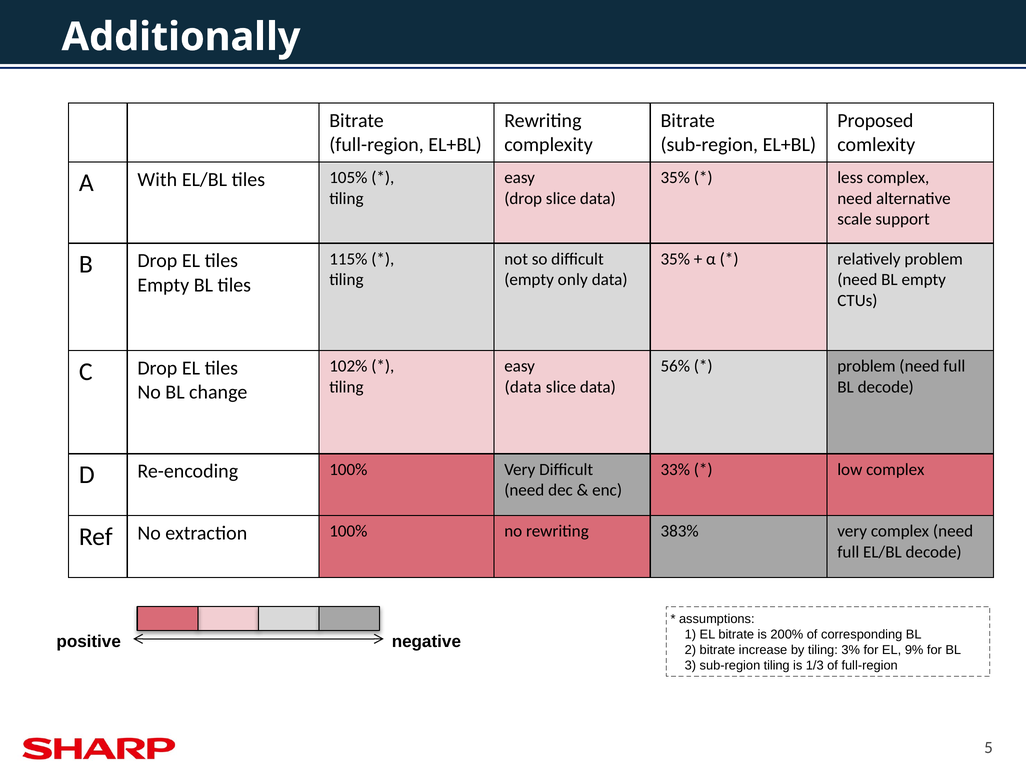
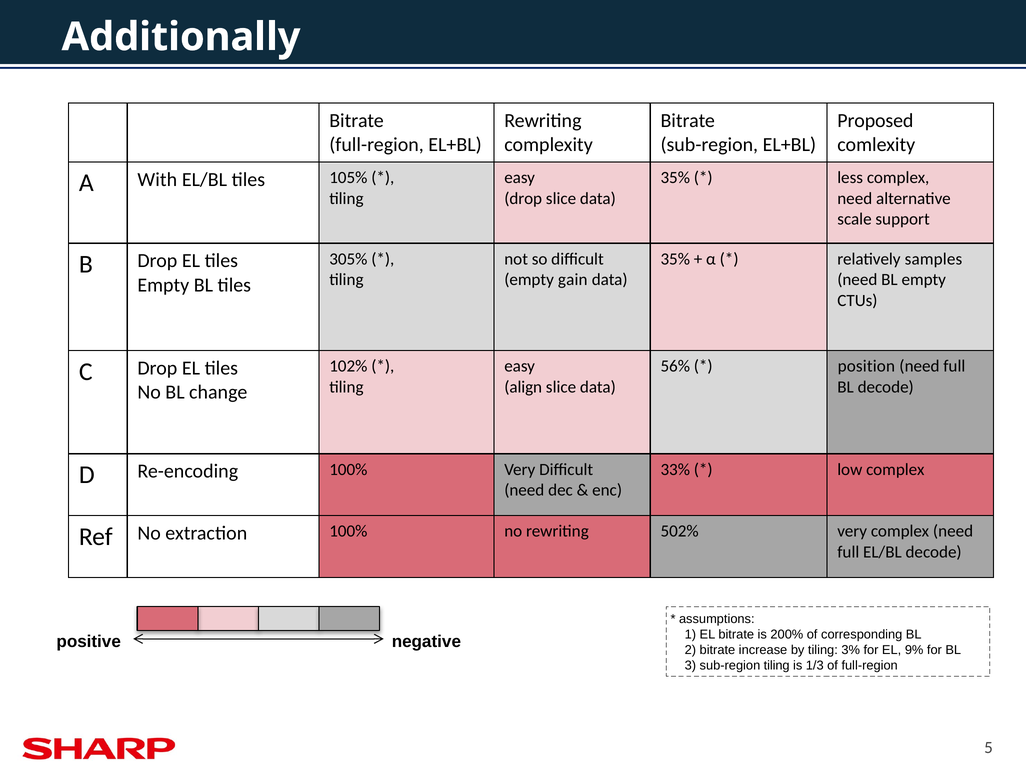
115%: 115% -> 305%
relatively problem: problem -> samples
only: only -> gain
problem at (866, 366): problem -> position
data at (523, 387): data -> align
383%: 383% -> 502%
